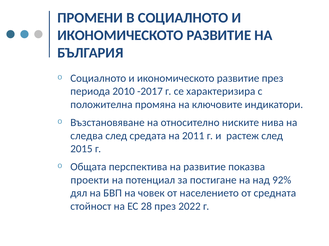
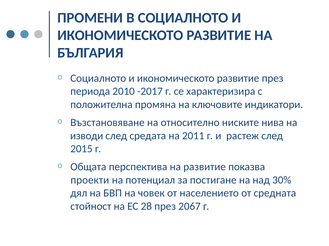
следва: следва -> изводи
92%: 92% -> 30%
2022: 2022 -> 2067
